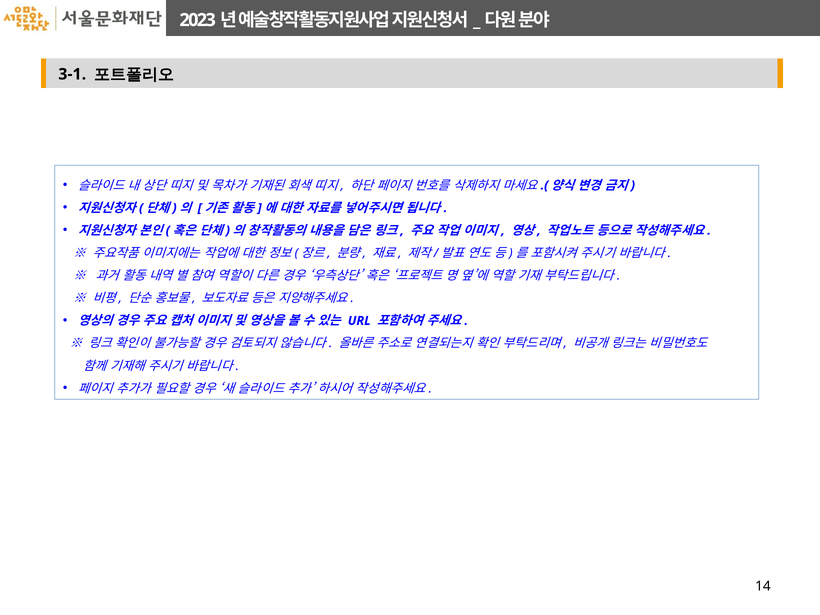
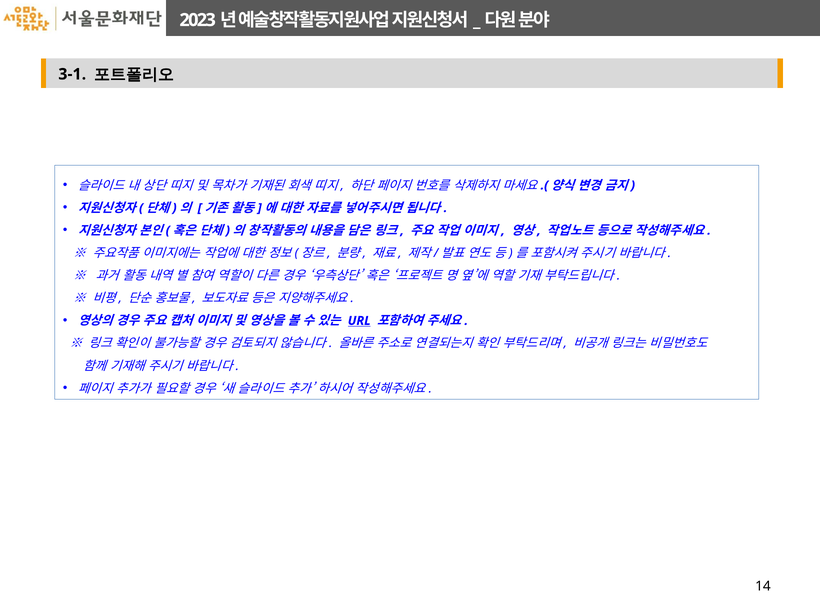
URL underline: none -> present
